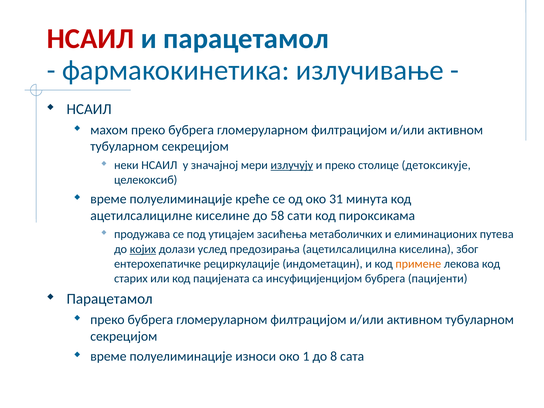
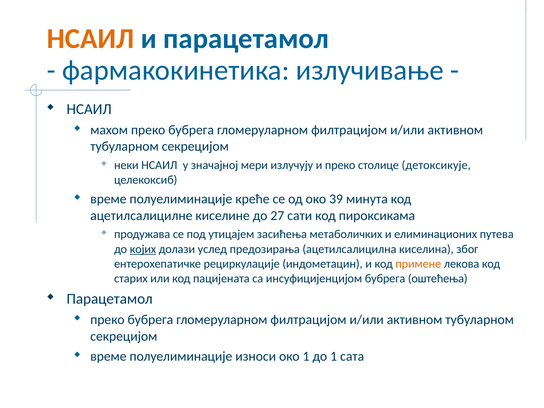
НСАИЛ at (91, 39) colour: red -> orange
излучују underline: present -> none
31: 31 -> 39
58: 58 -> 27
пацијенти: пацијенти -> оштећења
до 8: 8 -> 1
